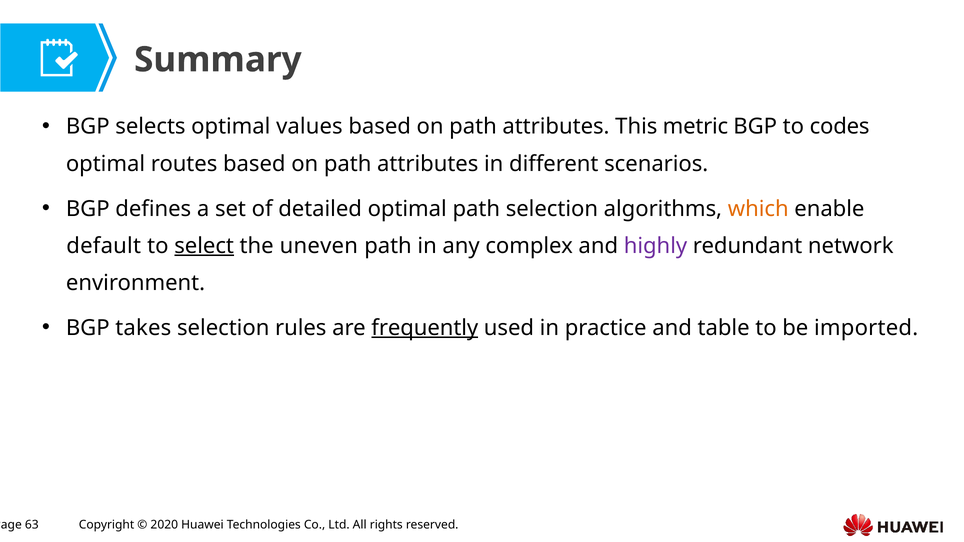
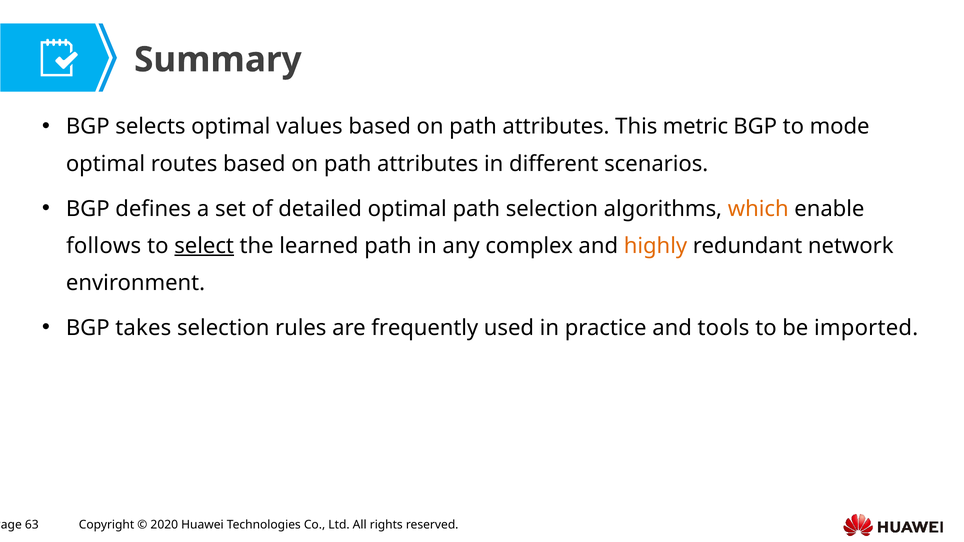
codes: codes -> mode
default: default -> follows
uneven: uneven -> learned
highly colour: purple -> orange
frequently underline: present -> none
table: table -> tools
